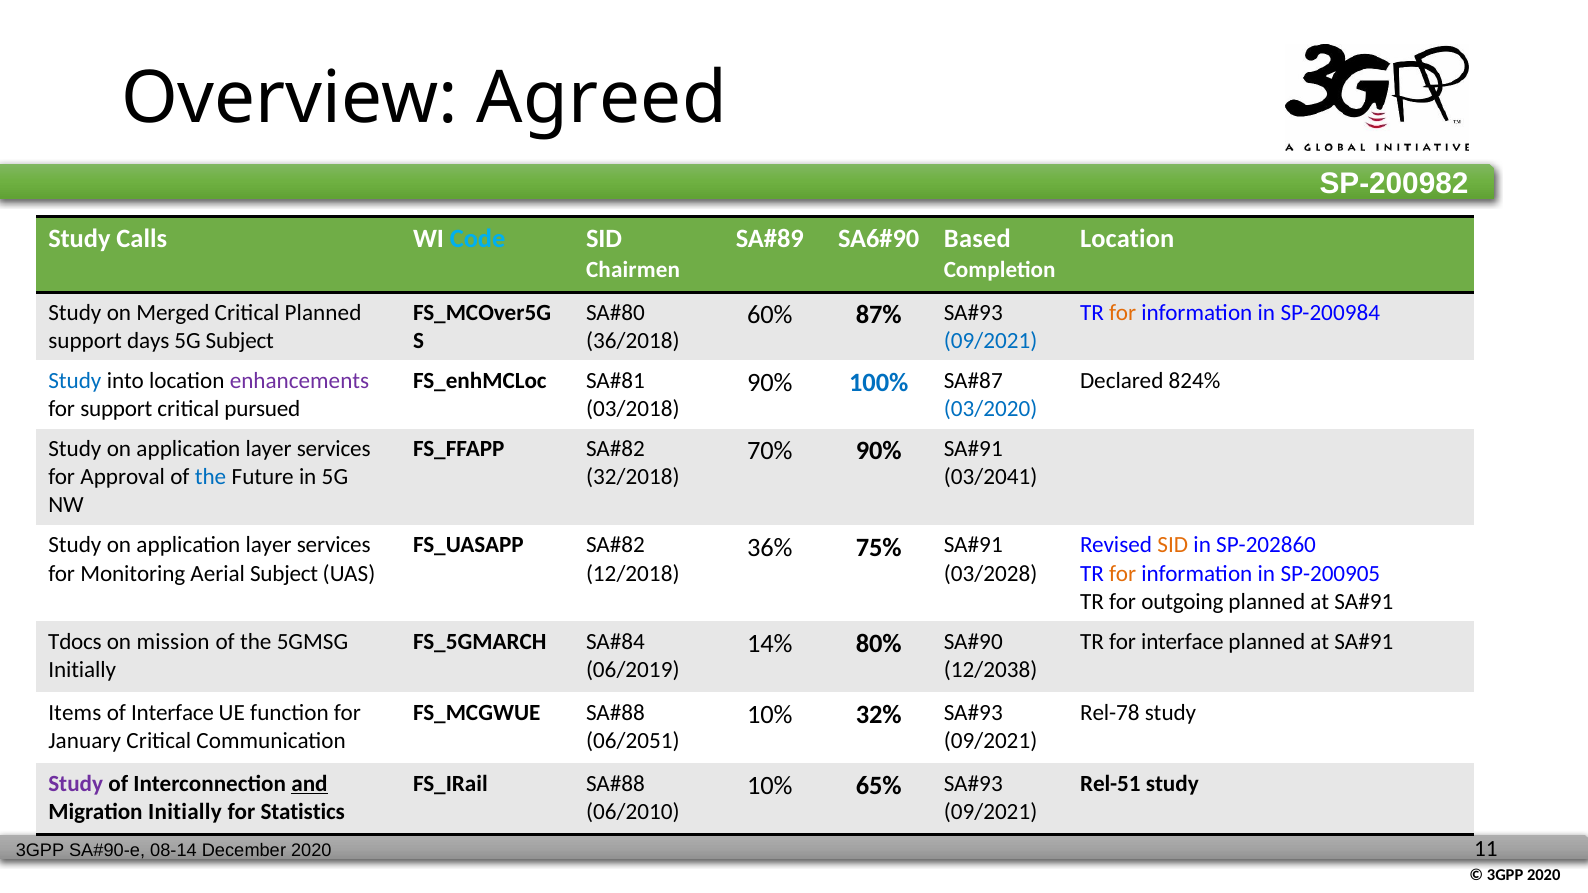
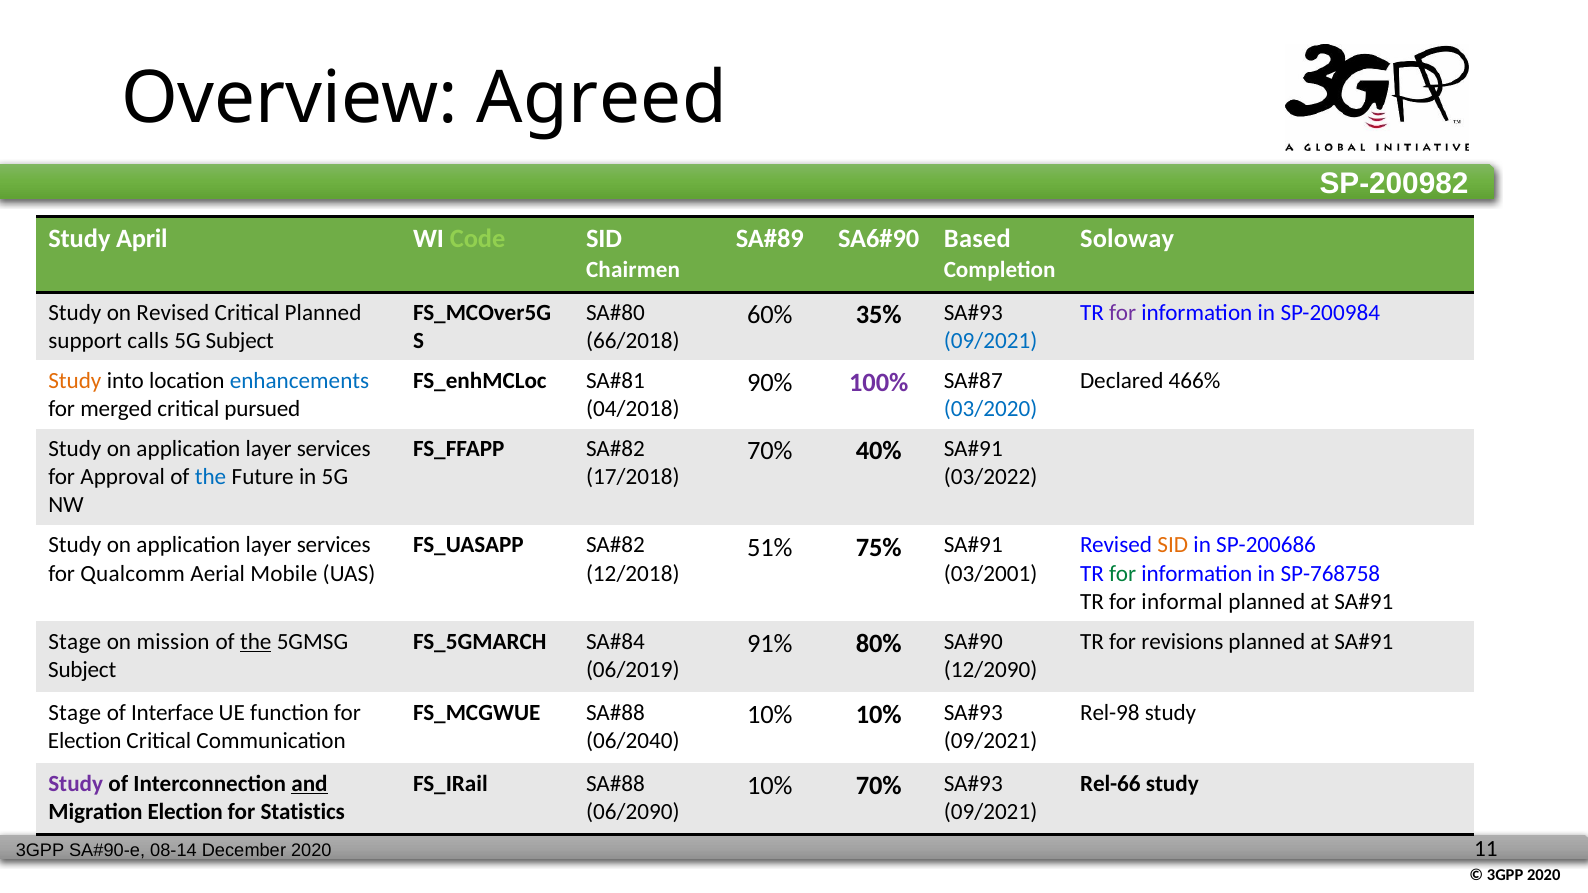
Calls: Calls -> April
Code colour: light blue -> light green
Location at (1127, 239): Location -> Soloway
on Merged: Merged -> Revised
for at (1123, 313) colour: orange -> purple
87%: 87% -> 35%
days: days -> calls
36/2018: 36/2018 -> 66/2018
Study at (75, 381) colour: blue -> orange
enhancements colour: purple -> blue
824%: 824% -> 466%
100% colour: blue -> purple
for support: support -> merged
03/2018: 03/2018 -> 04/2018
70% 90%: 90% -> 40%
32/2018: 32/2018 -> 17/2018
03/2041: 03/2041 -> 03/2022
SP-202860: SP-202860 -> SP-200686
36%: 36% -> 51%
Monitoring: Monitoring -> Qualcomm
Aerial Subject: Subject -> Mobile
03/2028: 03/2028 -> 03/2001
for at (1123, 574) colour: orange -> green
SP-200905: SP-200905 -> SP-768758
outgoing: outgoing -> informal
Tdocs at (75, 642): Tdocs -> Stage
the at (256, 642) underline: none -> present
for interface: interface -> revisions
14%: 14% -> 91%
Initially at (82, 670): Initially -> Subject
12/2038: 12/2038 -> 12/2090
Items at (75, 713): Items -> Stage
Rel-78: Rel-78 -> Rel-98
10% 32%: 32% -> 10%
January at (85, 741): January -> Election
06/2051: 06/2051 -> 06/2040
Rel-51: Rel-51 -> Rel-66
10% 65%: 65% -> 70%
Migration Initially: Initially -> Election
06/2010: 06/2010 -> 06/2090
